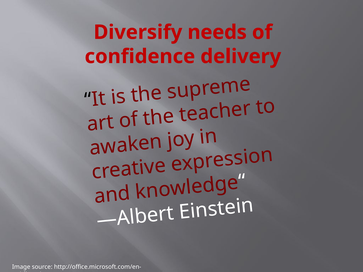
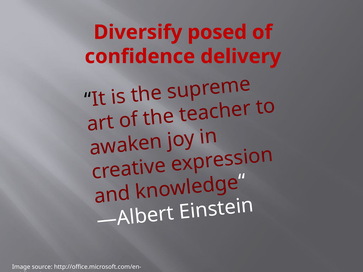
needs: needs -> posed
